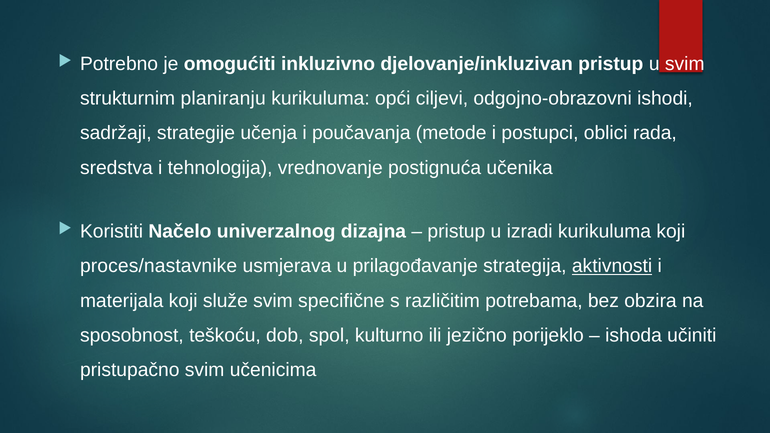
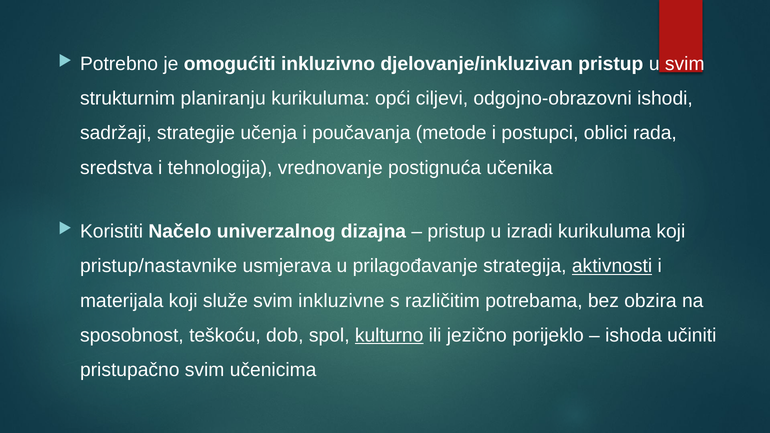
proces/nastavnike: proces/nastavnike -> pristup/nastavnike
specifične: specifične -> inkluzivne
kulturno underline: none -> present
